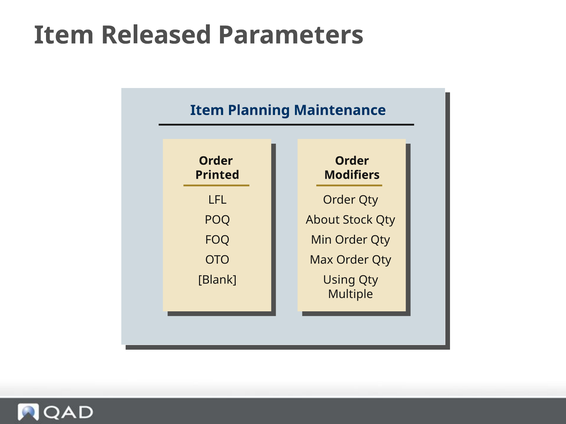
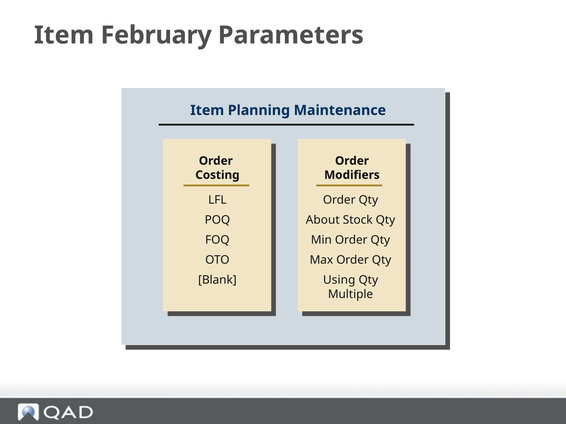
Released: Released -> February
Printed: Printed -> Costing
